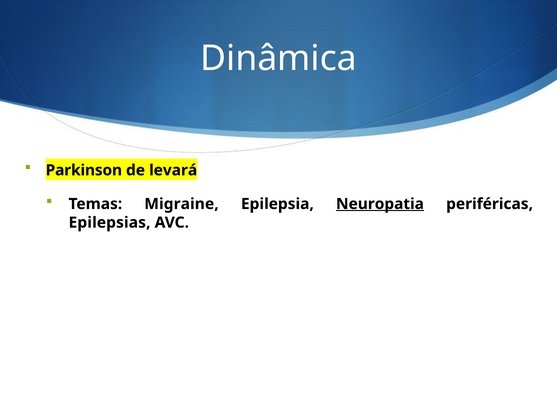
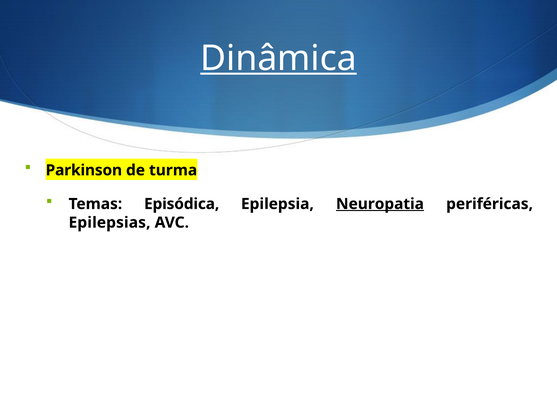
Dinâmica underline: none -> present
levará: levará -> turma
Migraine: Migraine -> Episódica
